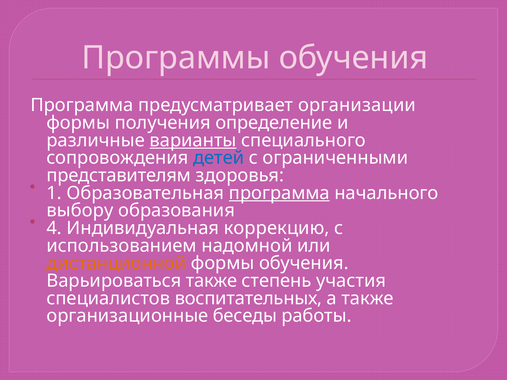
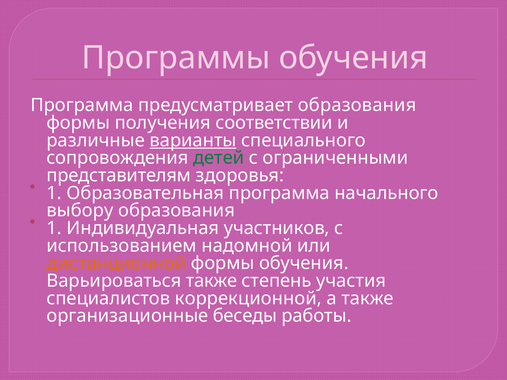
предусматривает организации: организации -> образования
определение: определение -> соответствии
детей colour: blue -> green
программа at (279, 193) underline: present -> none
4 at (54, 228): 4 -> 1
коррекцию: коррекцию -> участников
воспитательных: воспитательных -> коррекционной
